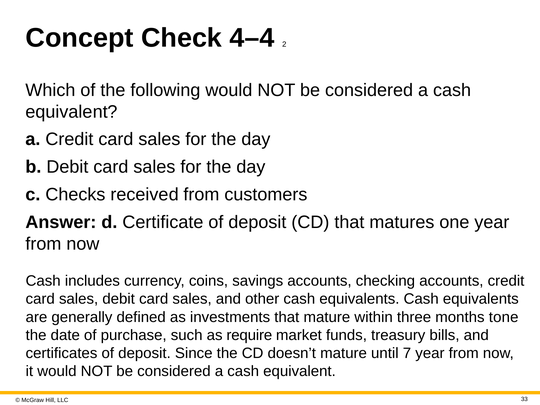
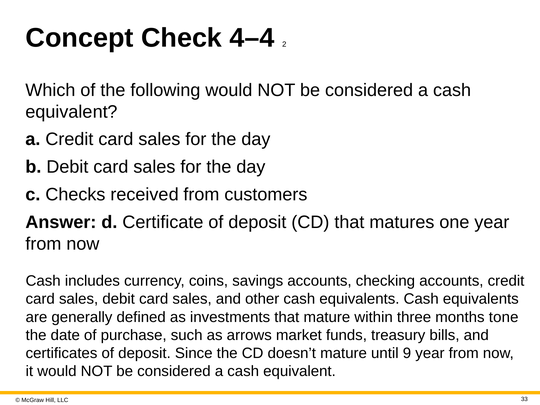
require: require -> arrows
7: 7 -> 9
